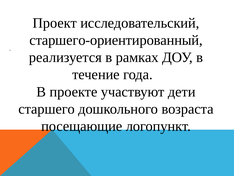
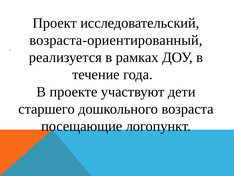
старшего-ориентированный: старшего-ориентированный -> возраста-ориентированный
